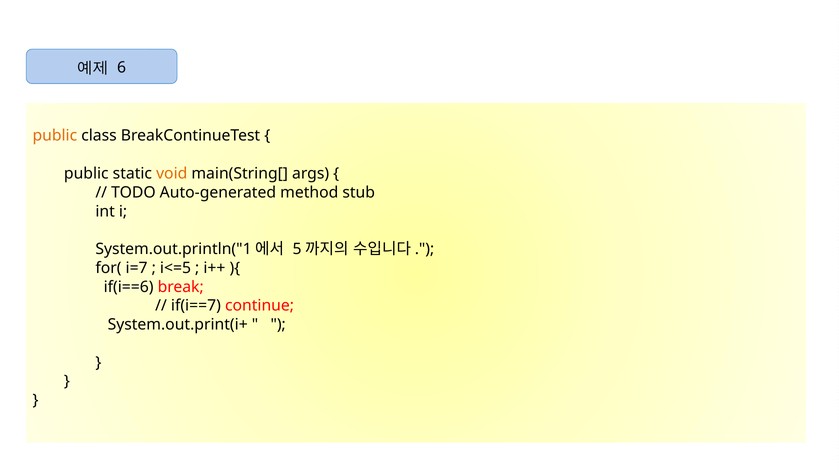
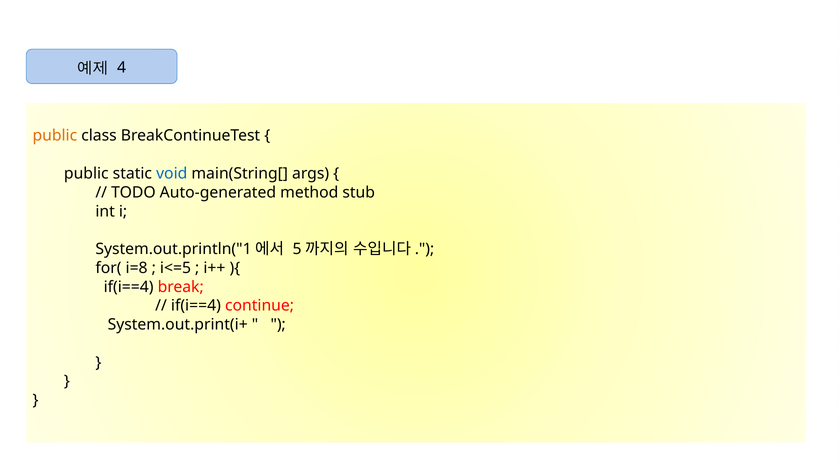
6: 6 -> 4
void colour: orange -> blue
i=7: i=7 -> i=8
if(i==6 at (129, 287): if(i==6 -> if(i==4
if(i==7 at (196, 306): if(i==7 -> if(i==4
